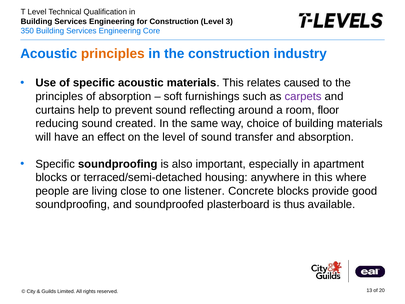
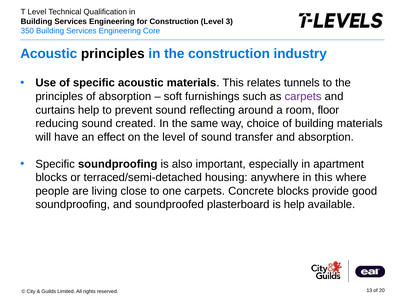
principles at (113, 54) colour: orange -> black
caused: caused -> tunnels
one listener: listener -> carpets
is thus: thus -> help
